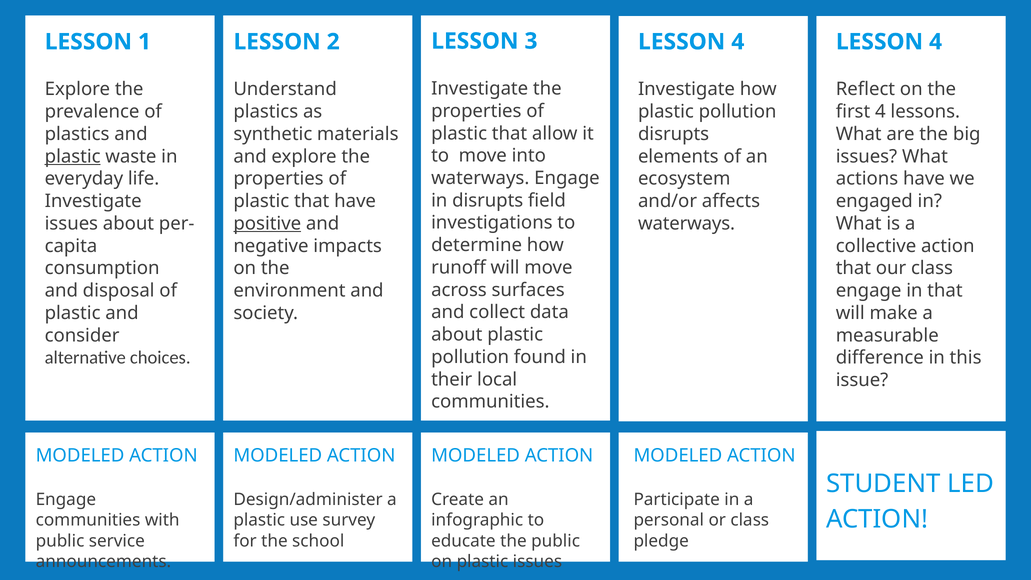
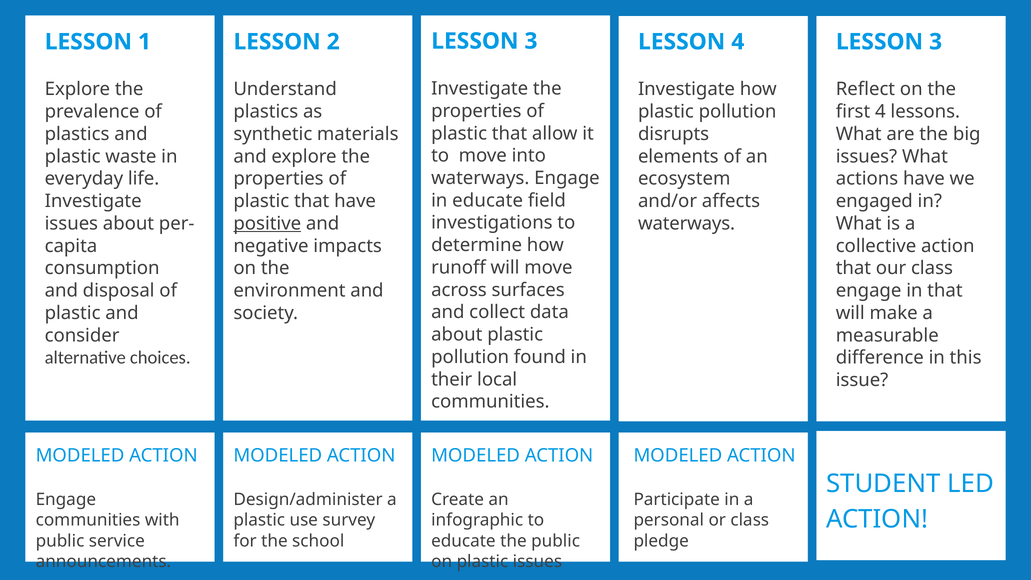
4 at (936, 42): 4 -> 3
plastic at (73, 156) underline: present -> none
in disrupts: disrupts -> educate
